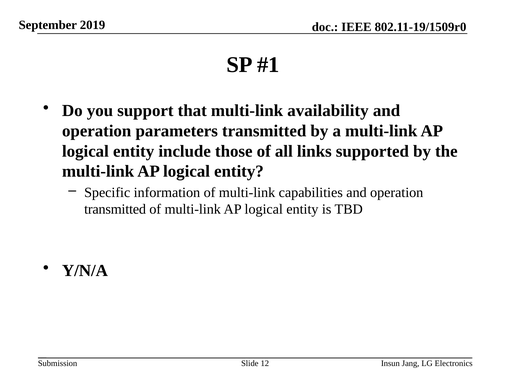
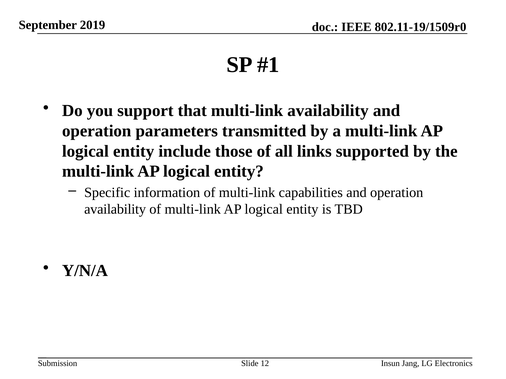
transmitted at (115, 210): transmitted -> availability
